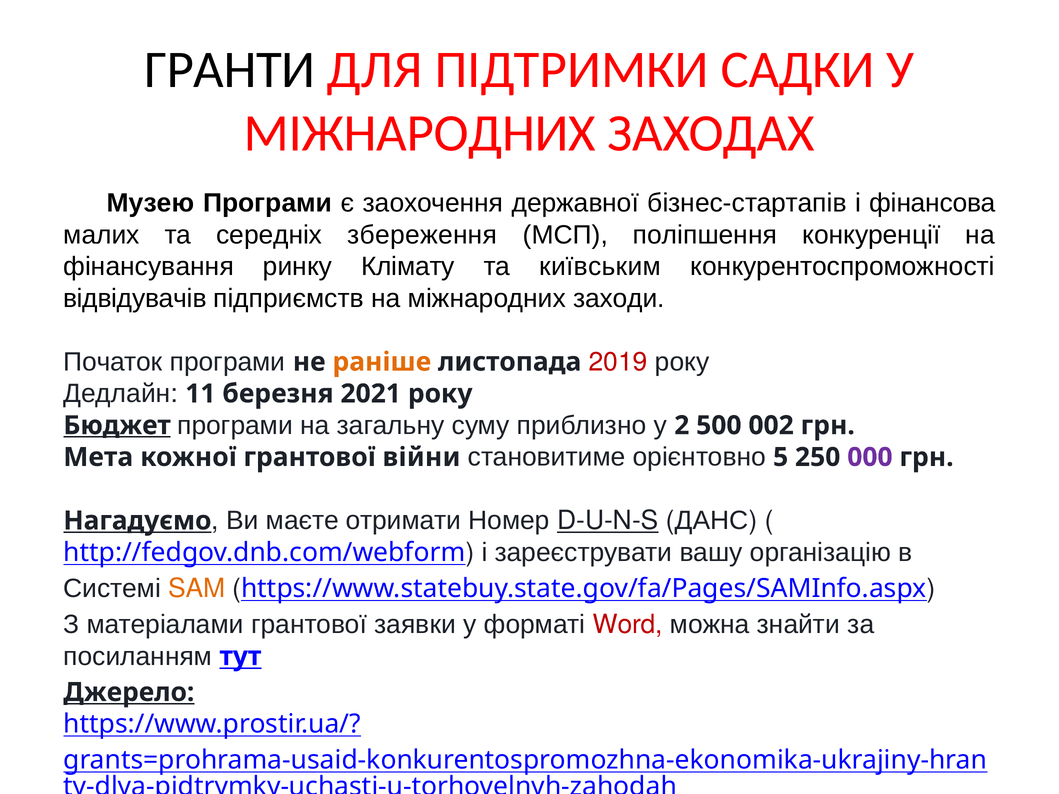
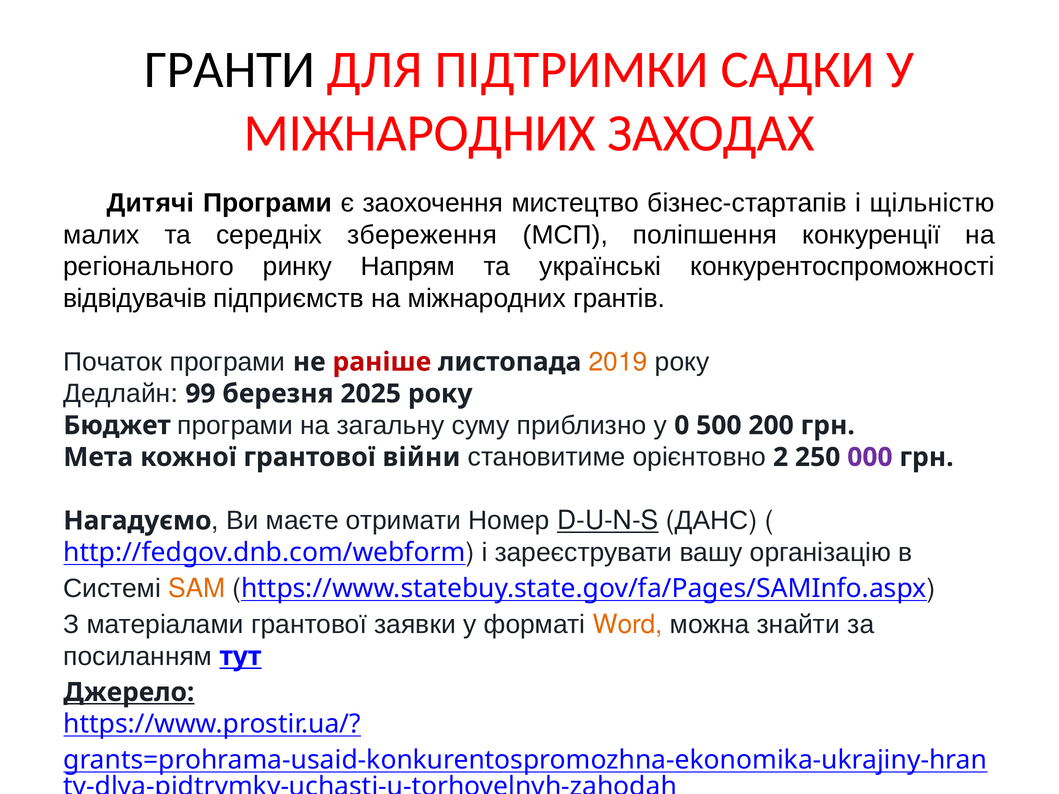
Музею: Музею -> Дитячі
державної: державної -> мистецтво
фінансова: фінансова -> щільністю
фінансування: фінансування -> регіонального
Клімату: Клімату -> Напрям
київським: київським -> українські
заходи: заходи -> грантів
раніше colour: orange -> red
2019 colour: red -> orange
11: 11 -> 99
2021: 2021 -> 2025
Бюджет underline: present -> none
2: 2 -> 0
002: 002 -> 200
5: 5 -> 2
Нагадуємо underline: present -> none
Word colour: red -> orange
